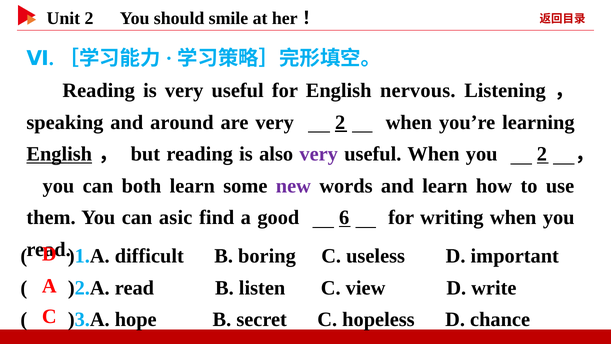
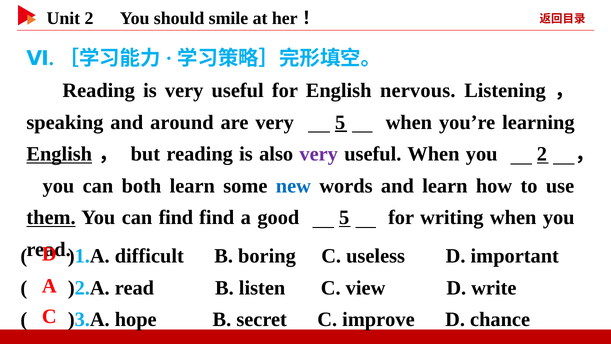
very 2: 2 -> 5
new colour: purple -> blue
them underline: none -> present
can asic: asic -> find
good 6: 6 -> 5
hopeless: hopeless -> improve
